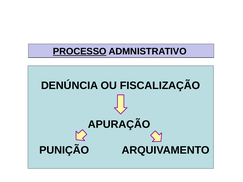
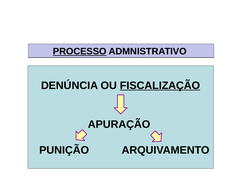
FISCALIZAÇÃO underline: none -> present
